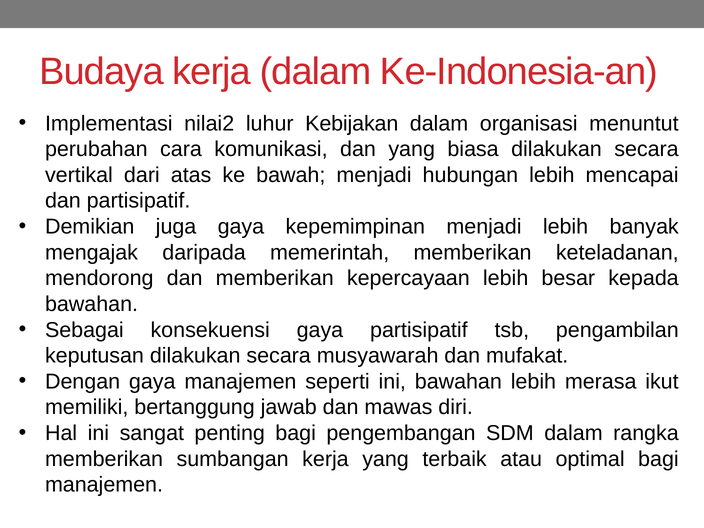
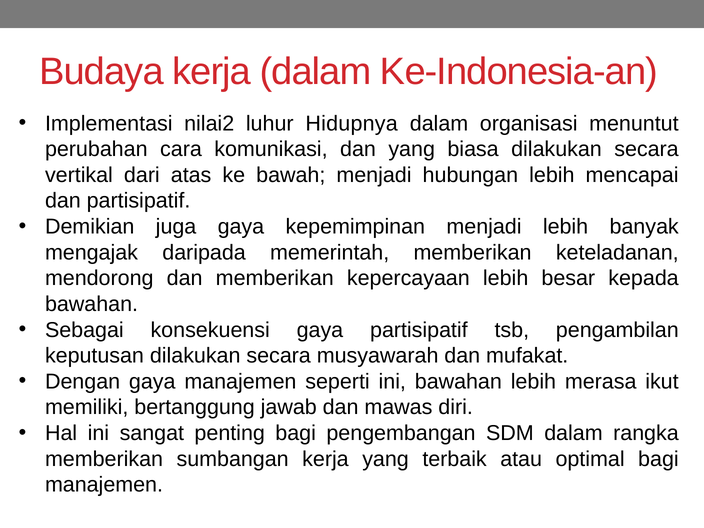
Kebijakan: Kebijakan -> Hidupnya
